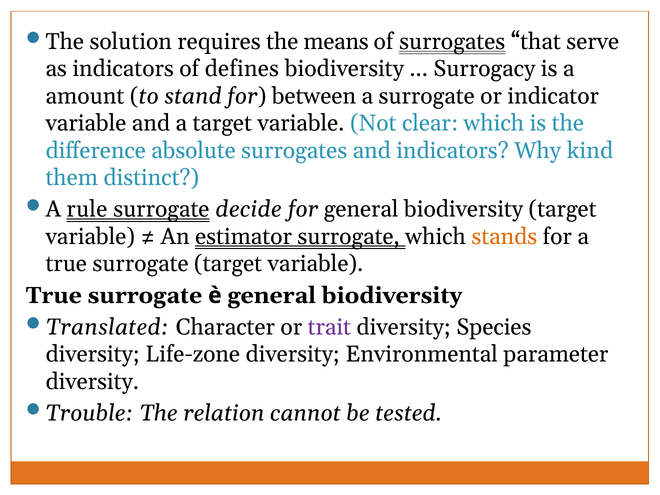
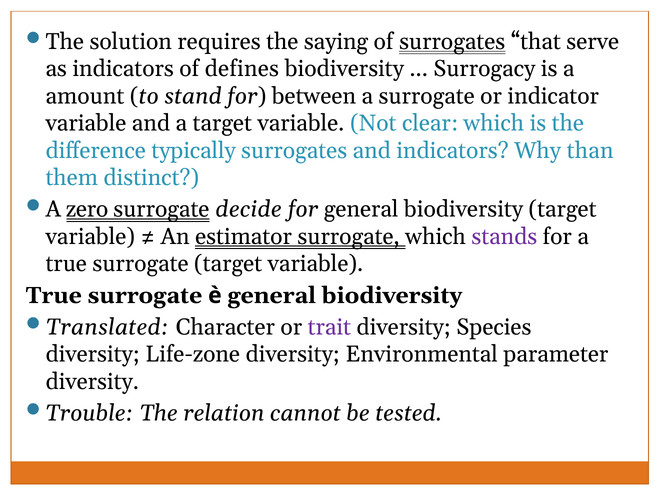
means: means -> saying
absolute: absolute -> typically
kind: kind -> than
rule: rule -> zero
stands colour: orange -> purple
